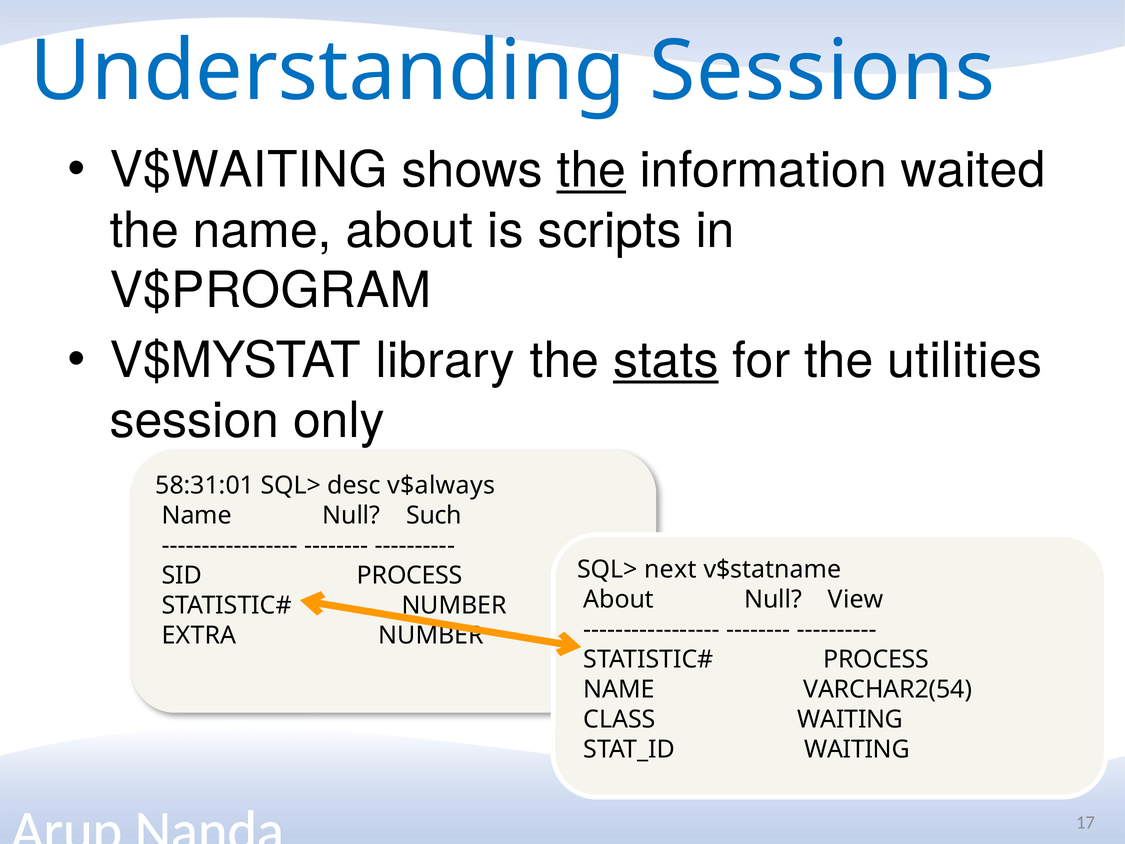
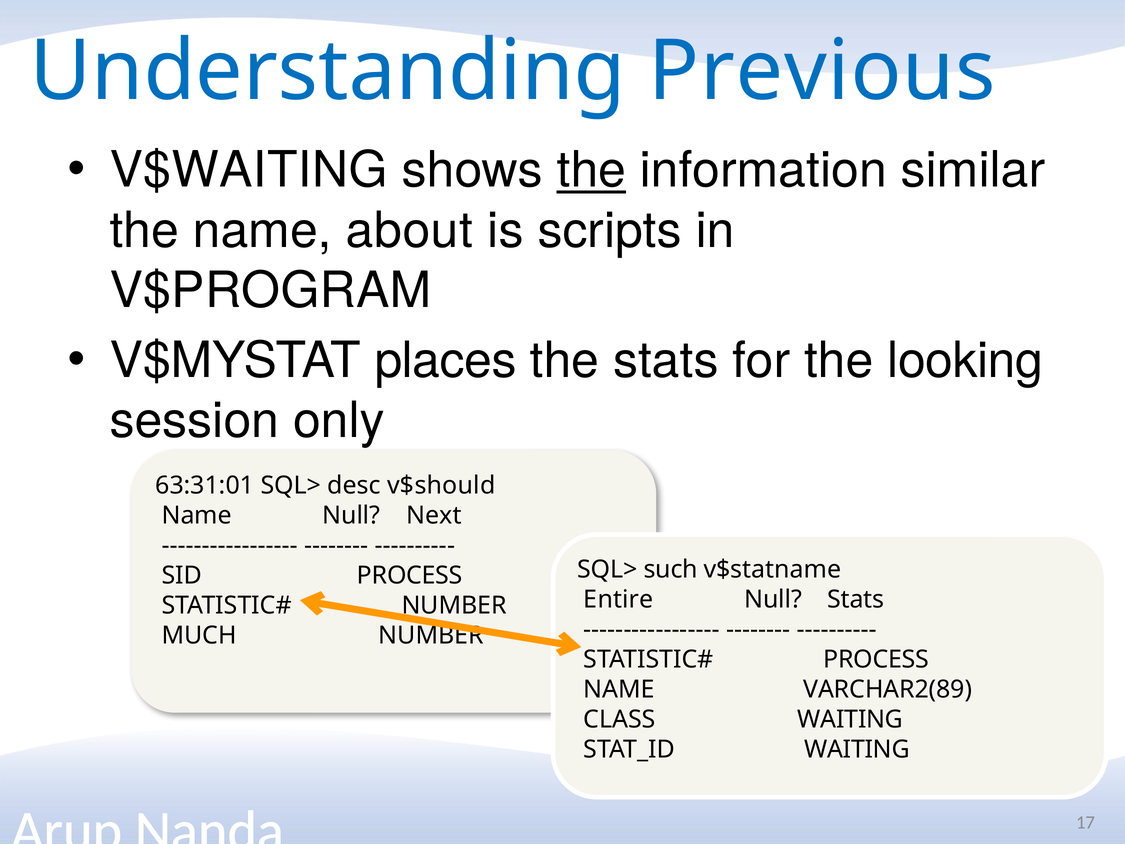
Sessions: Sessions -> Previous
waited: waited -> similar
library: library -> places
stats at (666, 361) underline: present -> none
utilities: utilities -> looking
58:31:01: 58:31:01 -> 63:31:01
v$always: v$always -> v$should
Such: Such -> Next
next: next -> such
About at (619, 600): About -> Entire
Null View: View -> Stats
EXTRA: EXTRA -> MUCH
VARCHAR2(54: VARCHAR2(54 -> VARCHAR2(89
